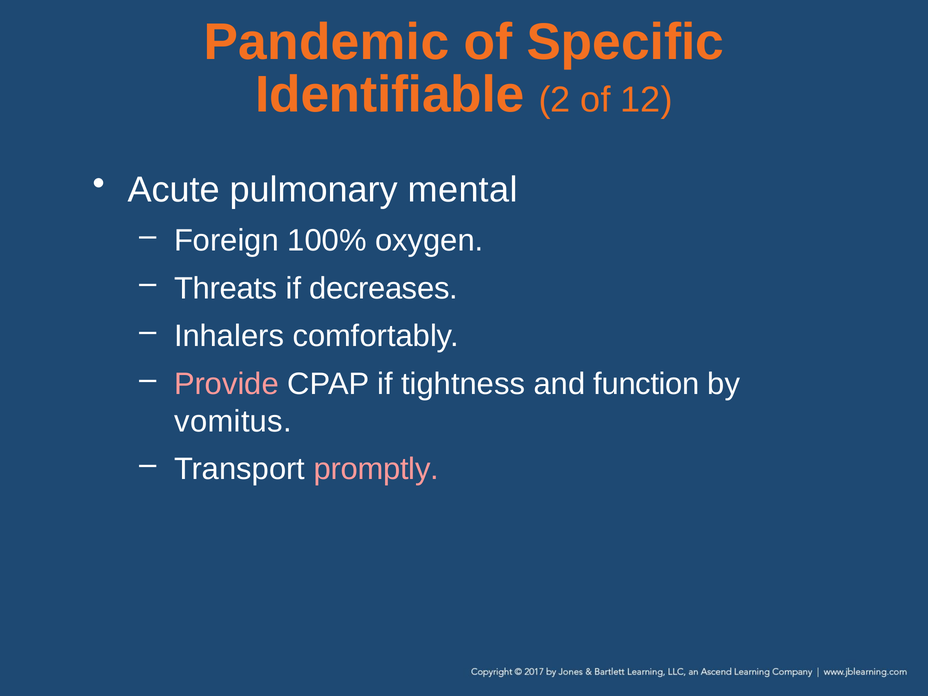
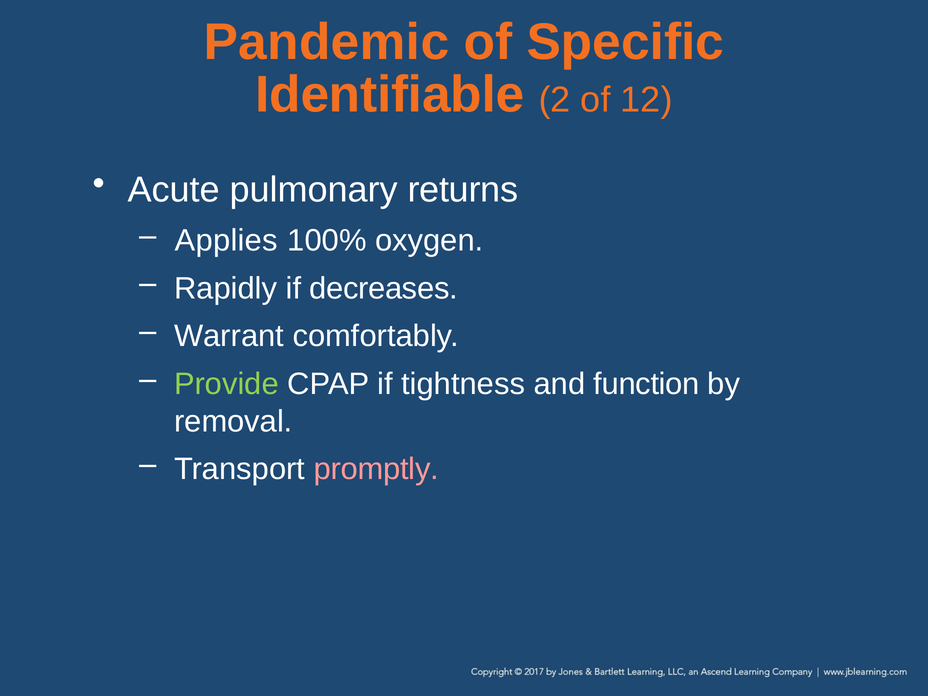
mental: mental -> returns
Foreign: Foreign -> Applies
Threats: Threats -> Rapidly
Inhalers: Inhalers -> Warrant
Provide colour: pink -> light green
vomitus: vomitus -> removal
